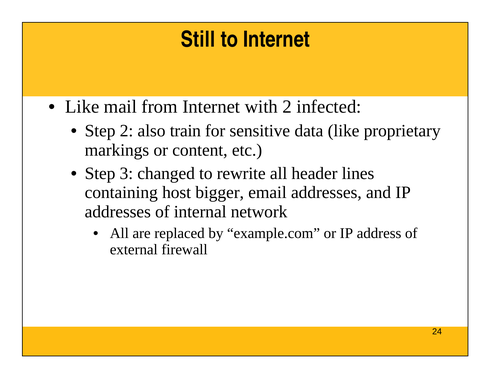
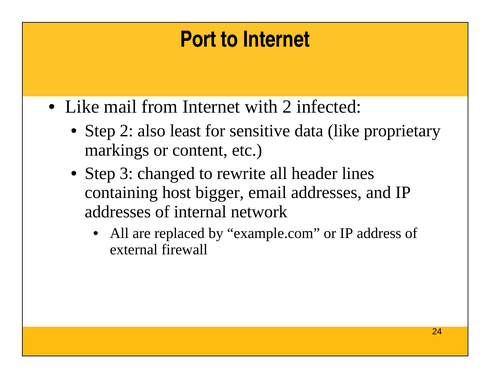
Still: Still -> Port
train: train -> least
